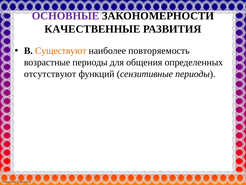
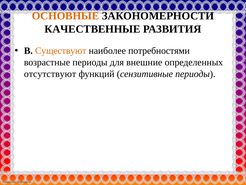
ОСНОВНЫЕ colour: purple -> orange
повторяемость: повторяемость -> потребностями
общения: общения -> внешние
